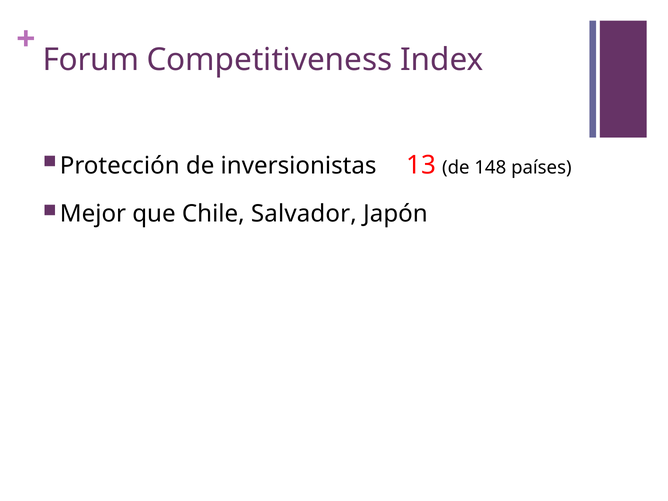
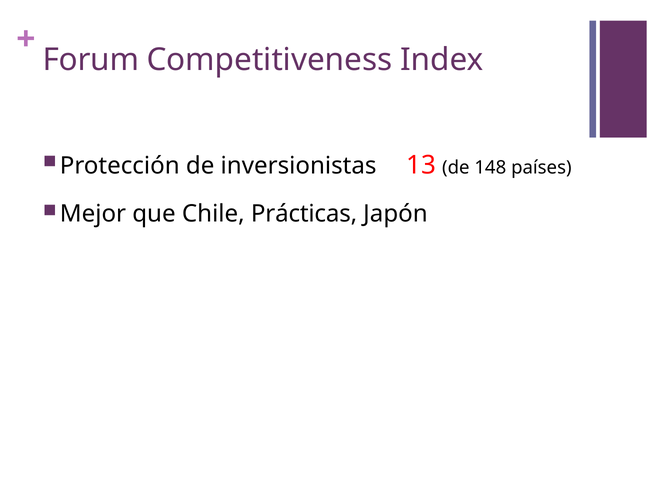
Salvador: Salvador -> Prácticas
